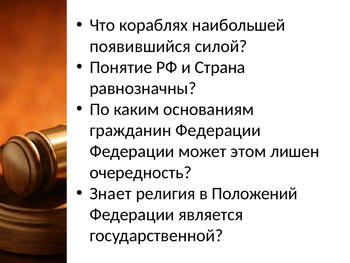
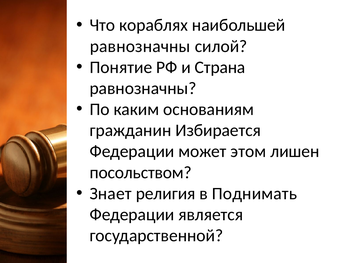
появившийся at (140, 46): появившийся -> равнозначны
гражданин Федерации: Федерации -> Избирается
очередность: очередность -> посольством
Положений: Положений -> Поднимать
